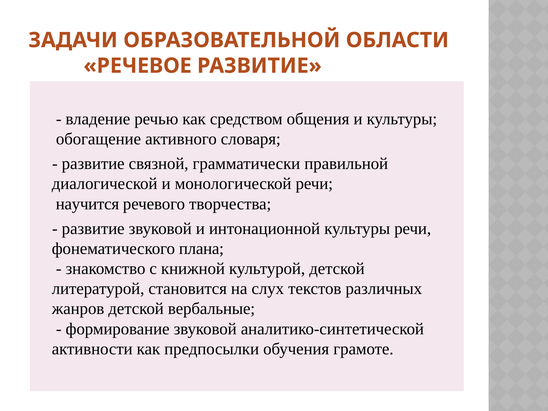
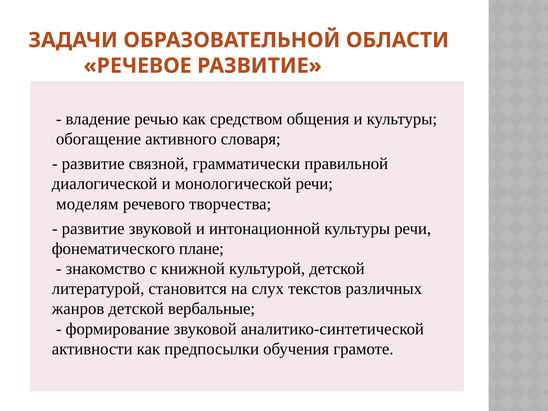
научится: научится -> моделям
плана: плана -> плане
